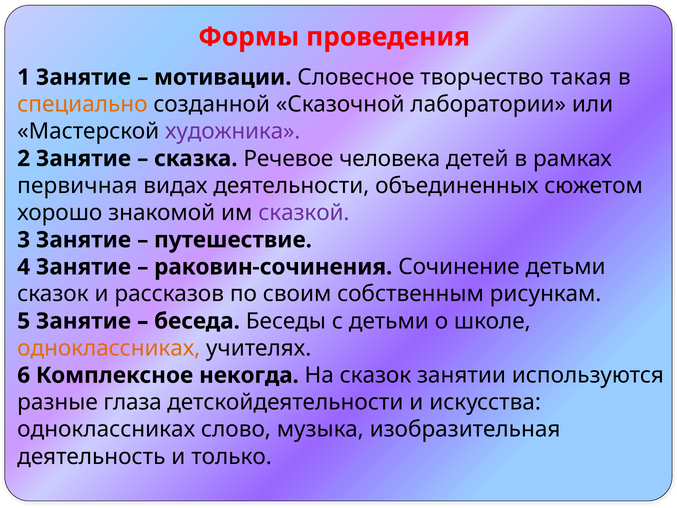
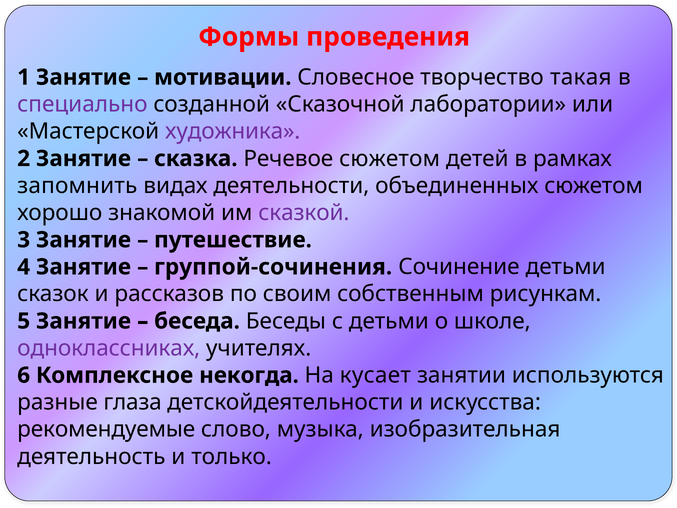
специально colour: orange -> purple
Речевое человека: человека -> сюжетом
первичная: первичная -> запомнить
раковин-сочинения: раковин-сочинения -> группой-сочинения
одноклассниках at (109, 348) colour: orange -> purple
На сказок: сказок -> кусает
одноклассниках at (106, 429): одноклассниках -> рекомендуемые
